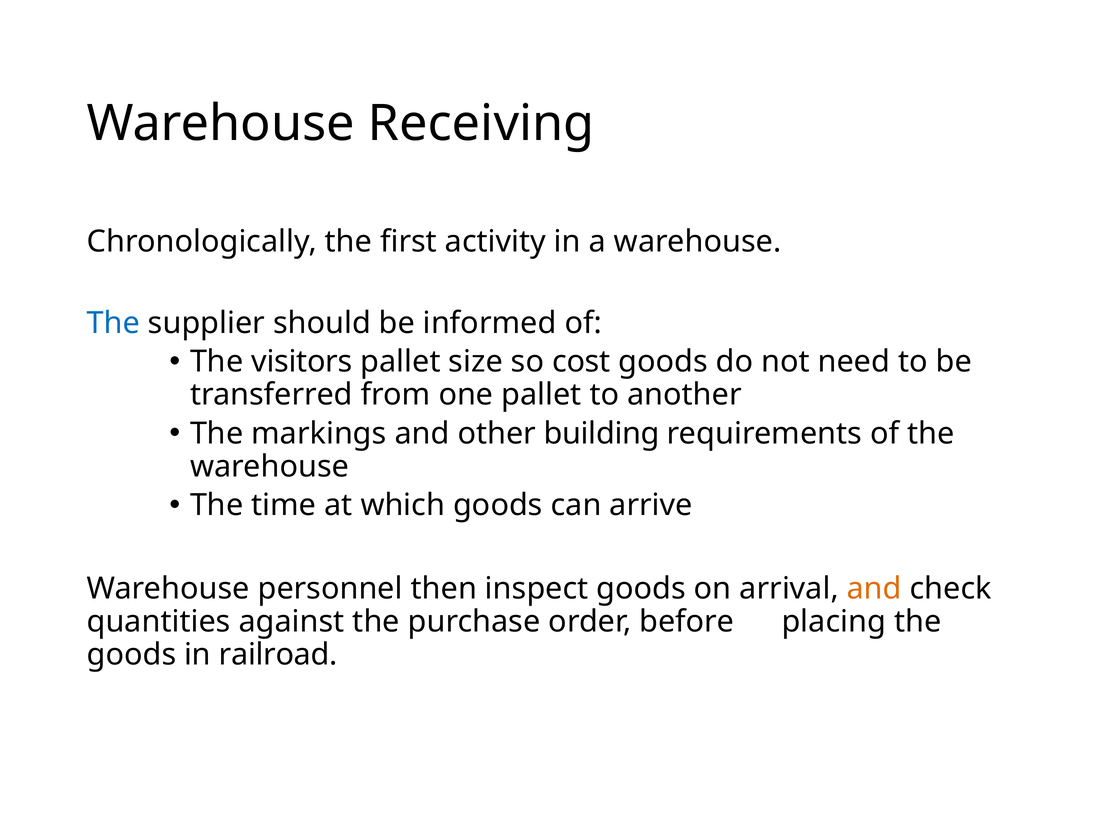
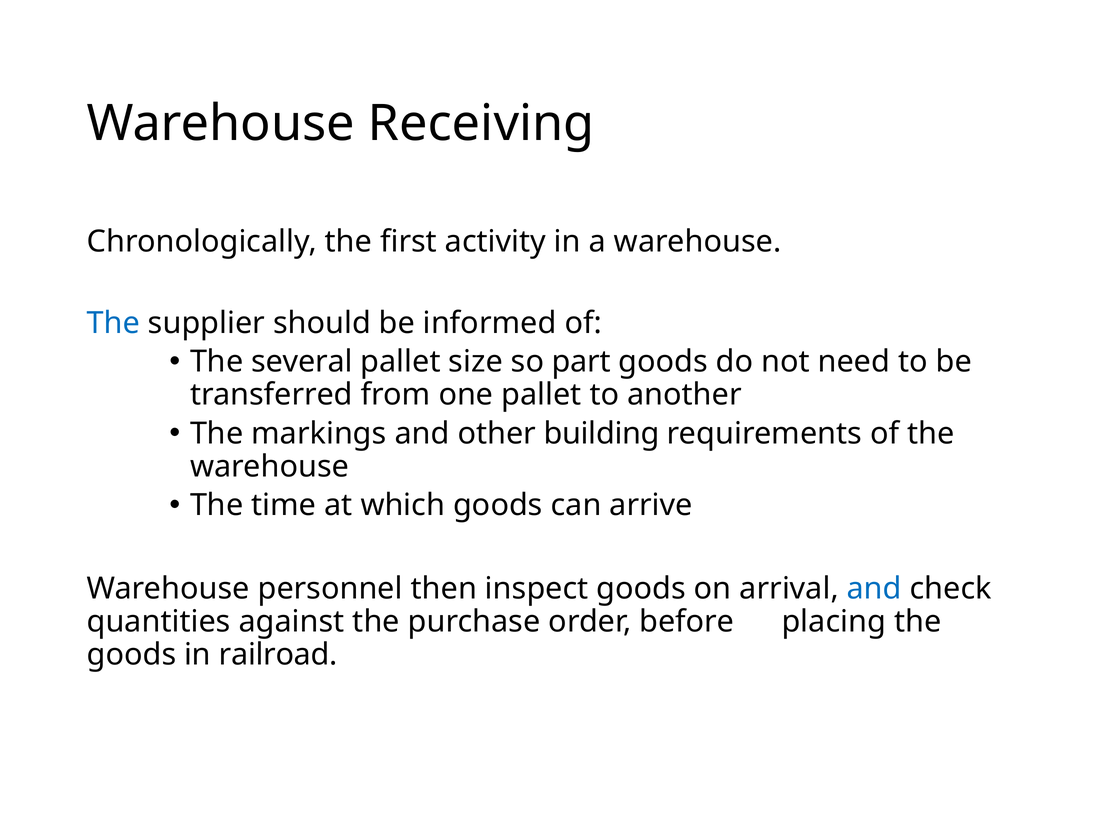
visitors: visitors -> several
cost: cost -> part
and at (874, 589) colour: orange -> blue
